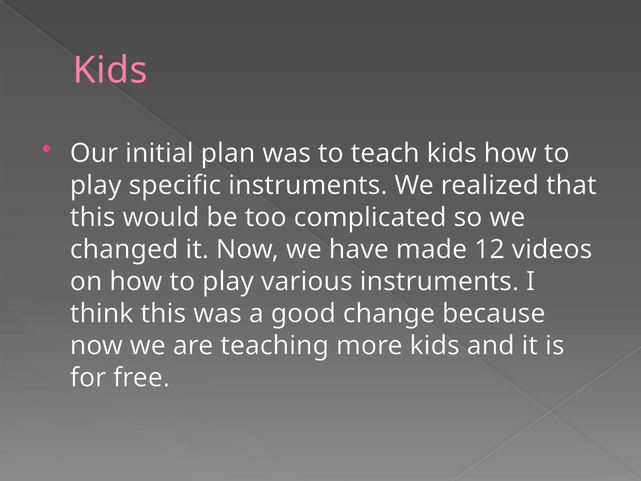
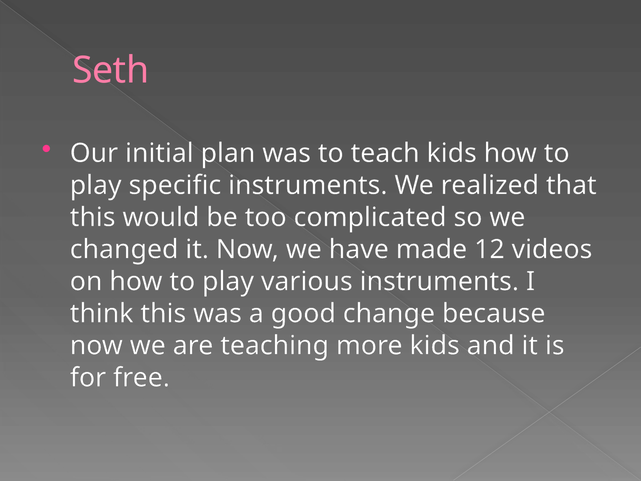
Kids at (110, 70): Kids -> Seth
